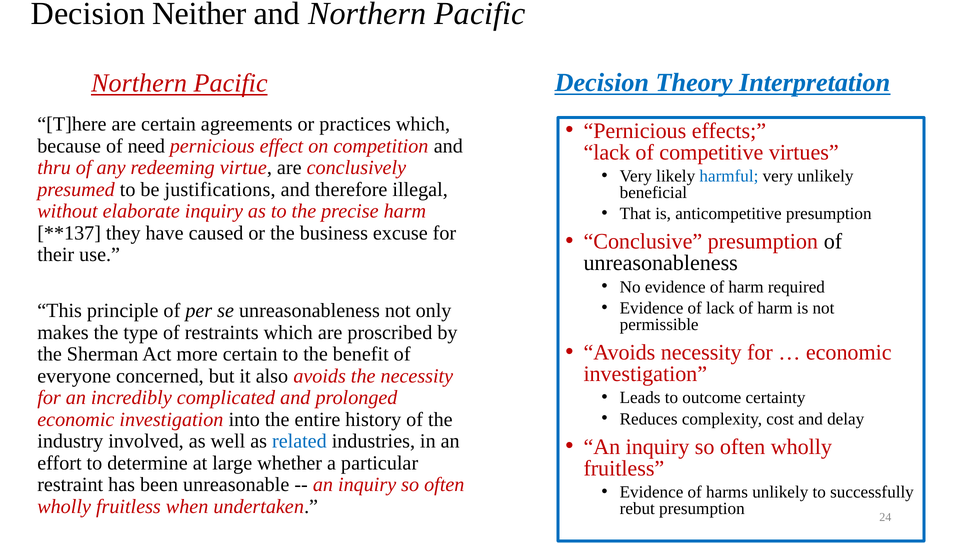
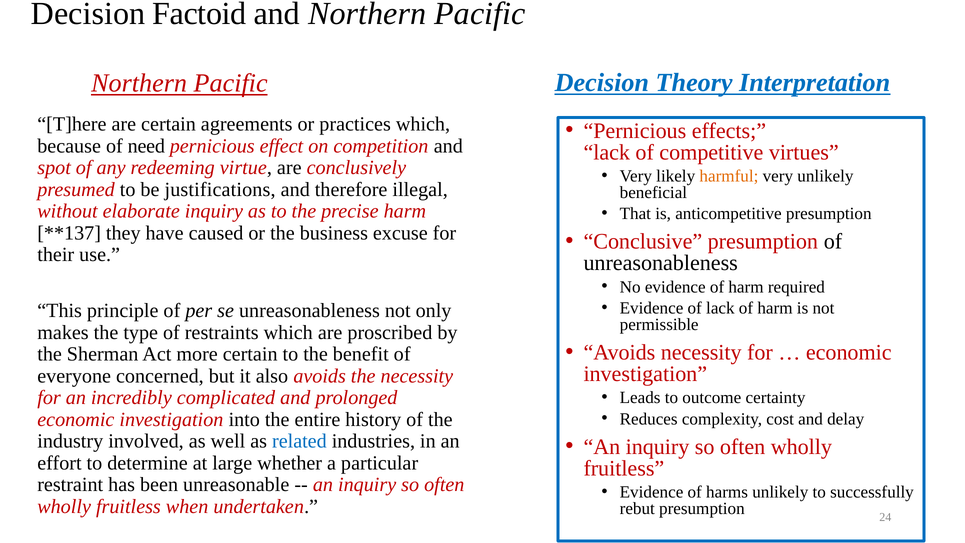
Neither: Neither -> Factoid
thru: thru -> spot
harmful colour: blue -> orange
